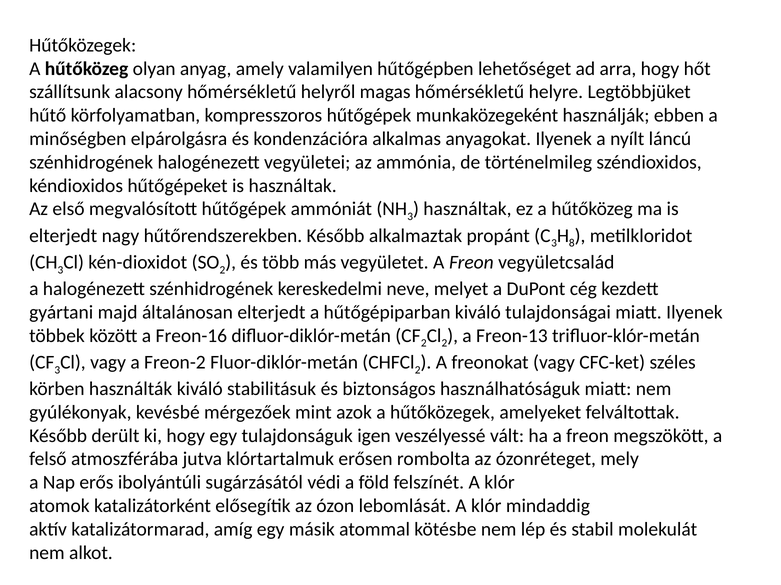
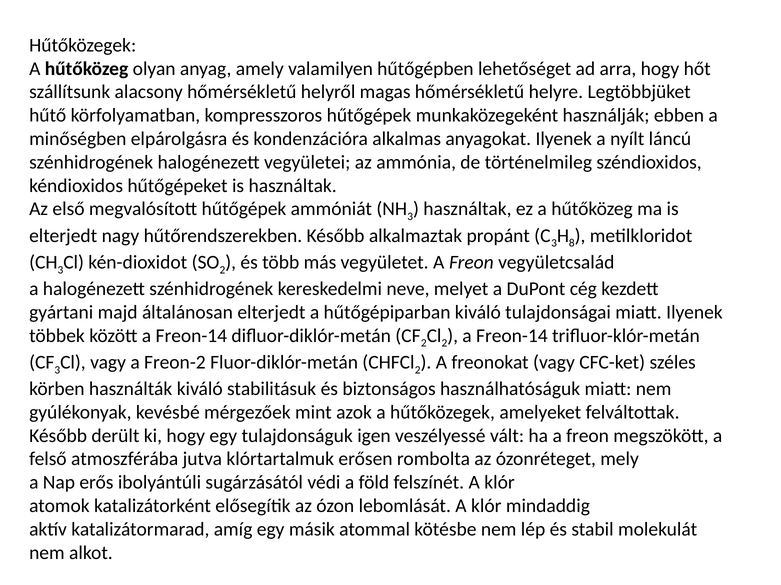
között a Freon-16: Freon-16 -> Freon-14
Freon-13 at (512, 336): Freon-13 -> Freon-14
